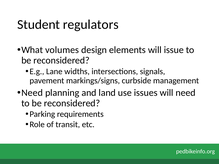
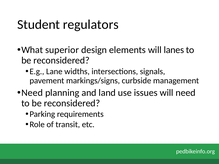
volumes: volumes -> superior
issue: issue -> lanes
